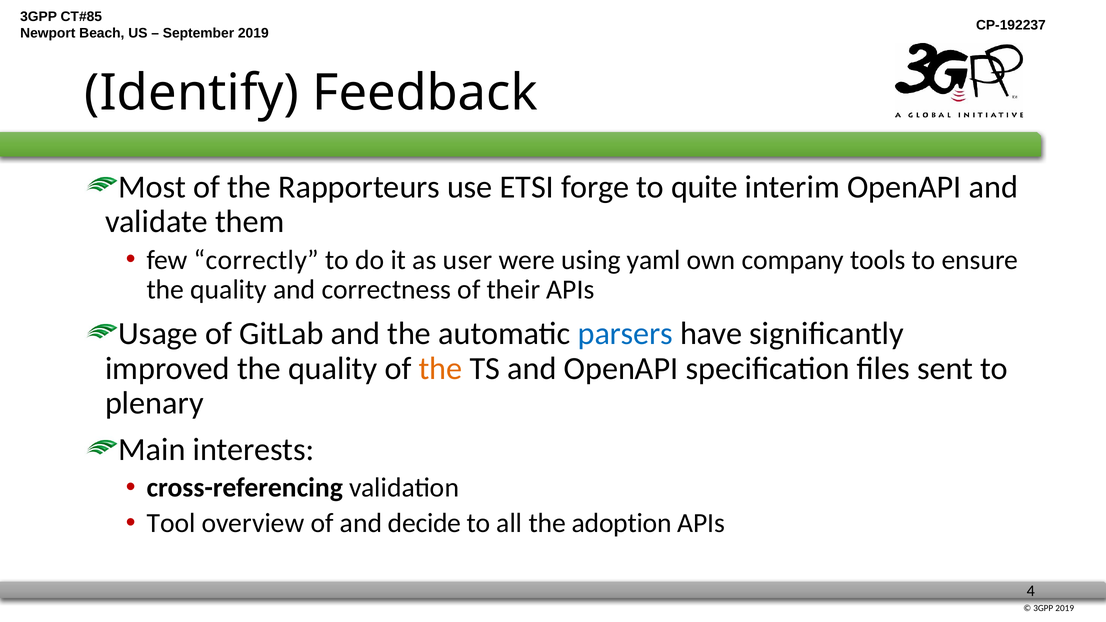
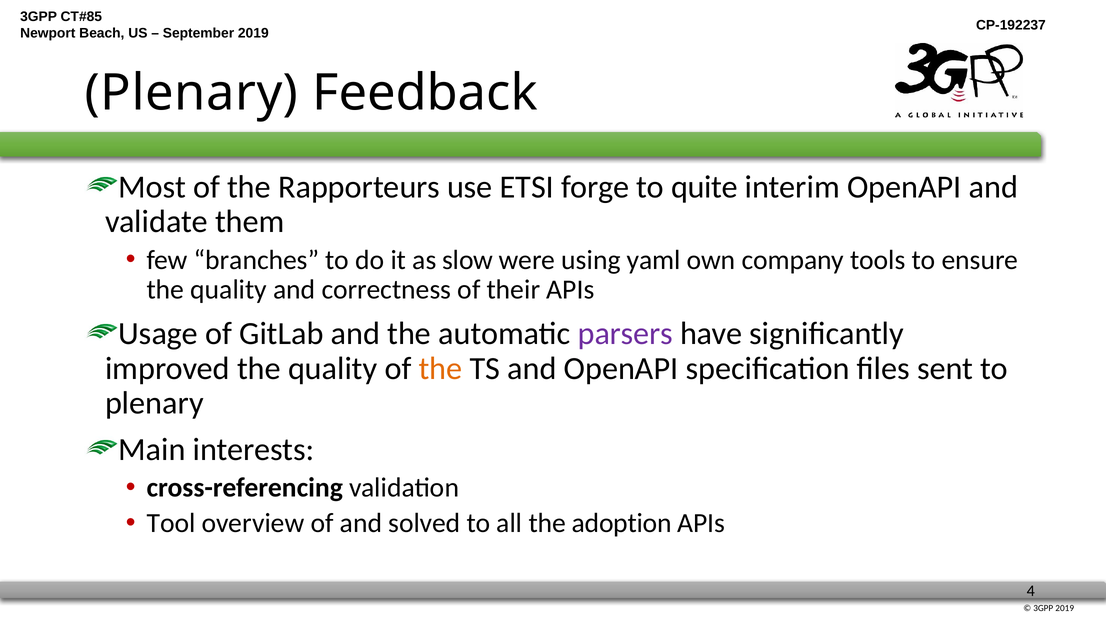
Identify at (192, 93): Identify -> Plenary
correctly: correctly -> branches
user: user -> slow
parsers colour: blue -> purple
decide: decide -> solved
